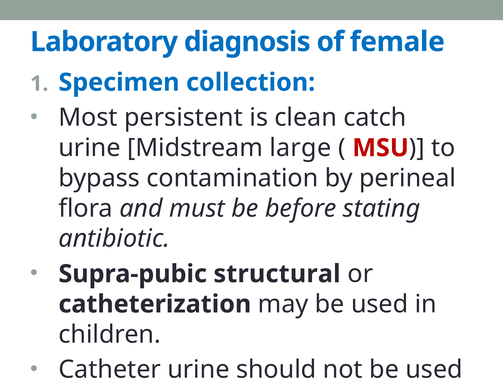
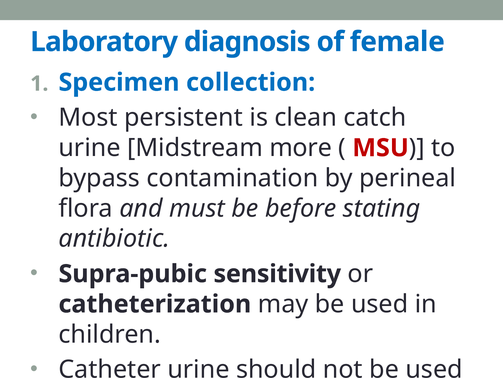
large: large -> more
structural: structural -> sensitivity
